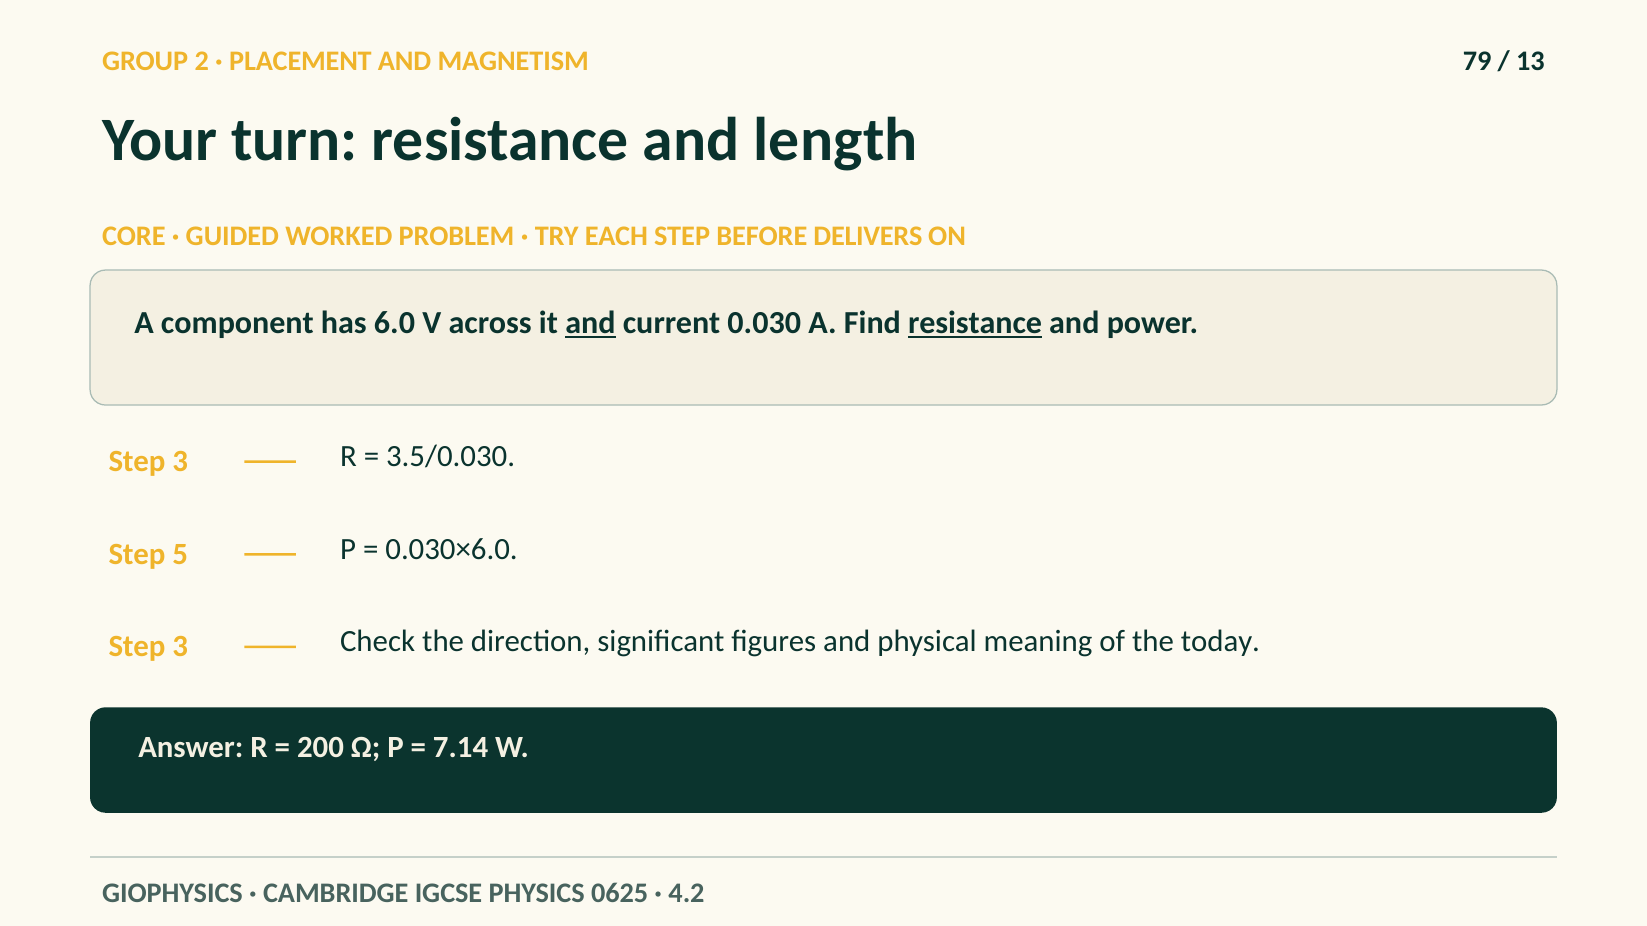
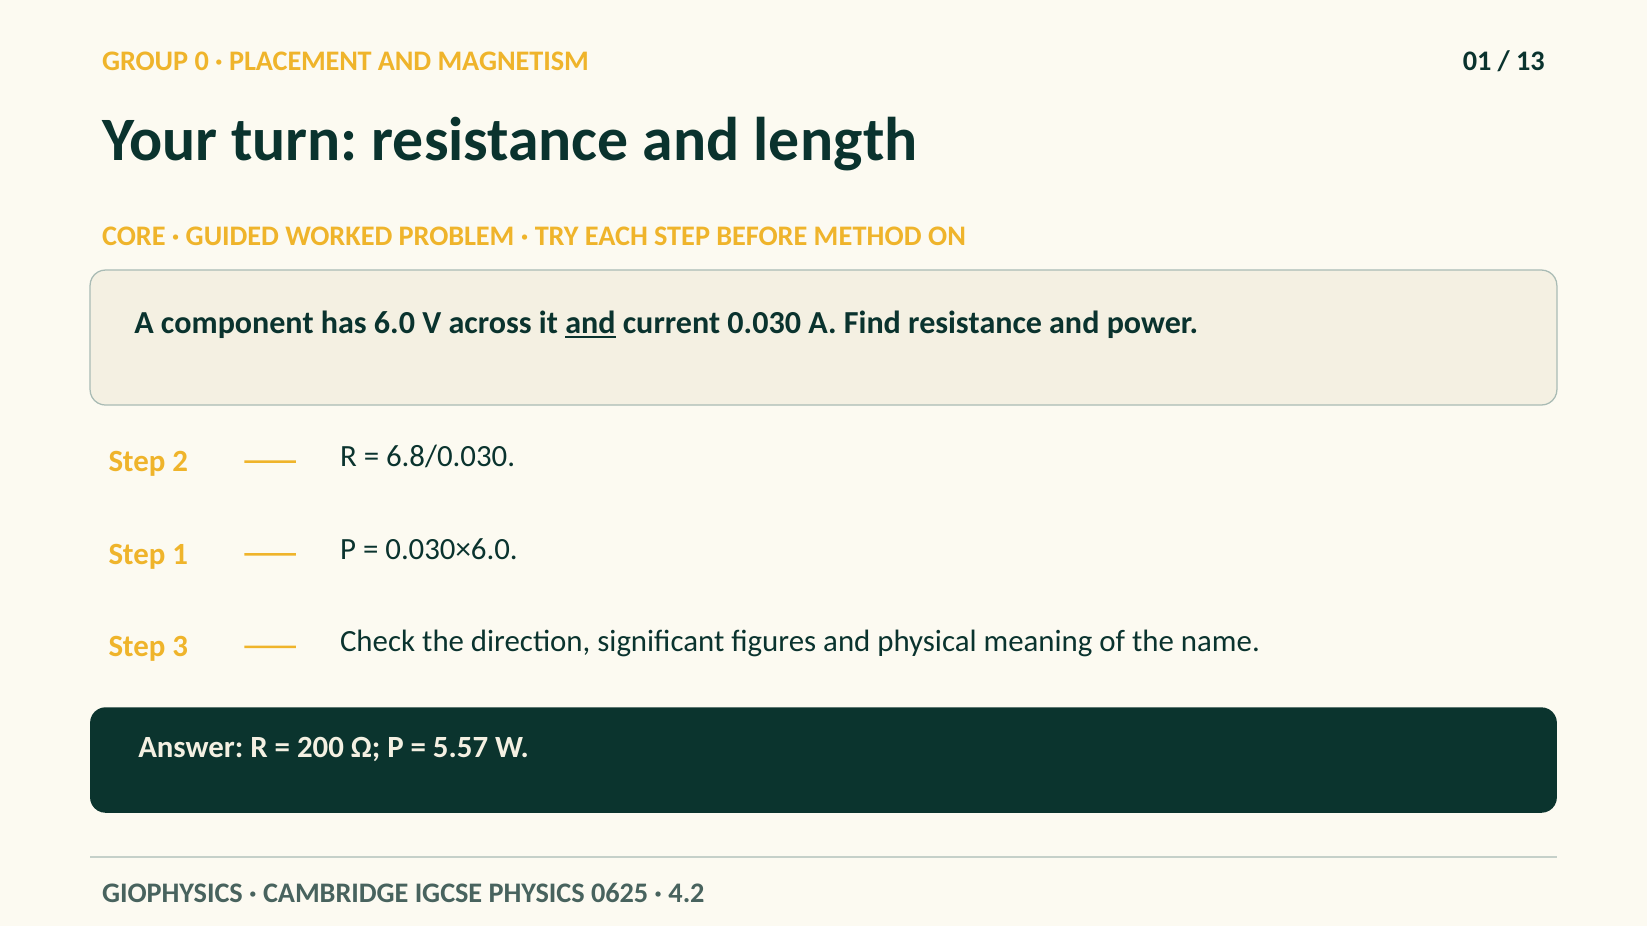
2: 2 -> 0
79: 79 -> 01
DELIVERS: DELIVERS -> METHOD
resistance at (975, 324) underline: present -> none
3 at (180, 462): 3 -> 2
3.5/0.030: 3.5/0.030 -> 6.8/0.030
5: 5 -> 1
today: today -> name
7.14: 7.14 -> 5.57
